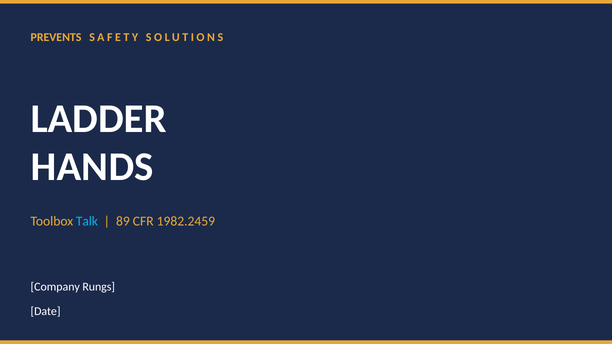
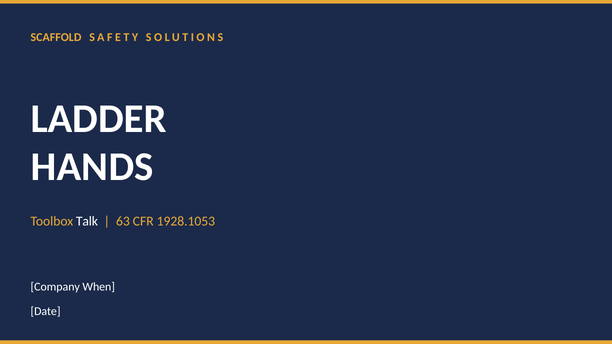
PREVENTS: PREVENTS -> SCAFFOLD
Talk colour: light blue -> white
89: 89 -> 63
1982.2459: 1982.2459 -> 1928.1053
Rungs: Rungs -> When
